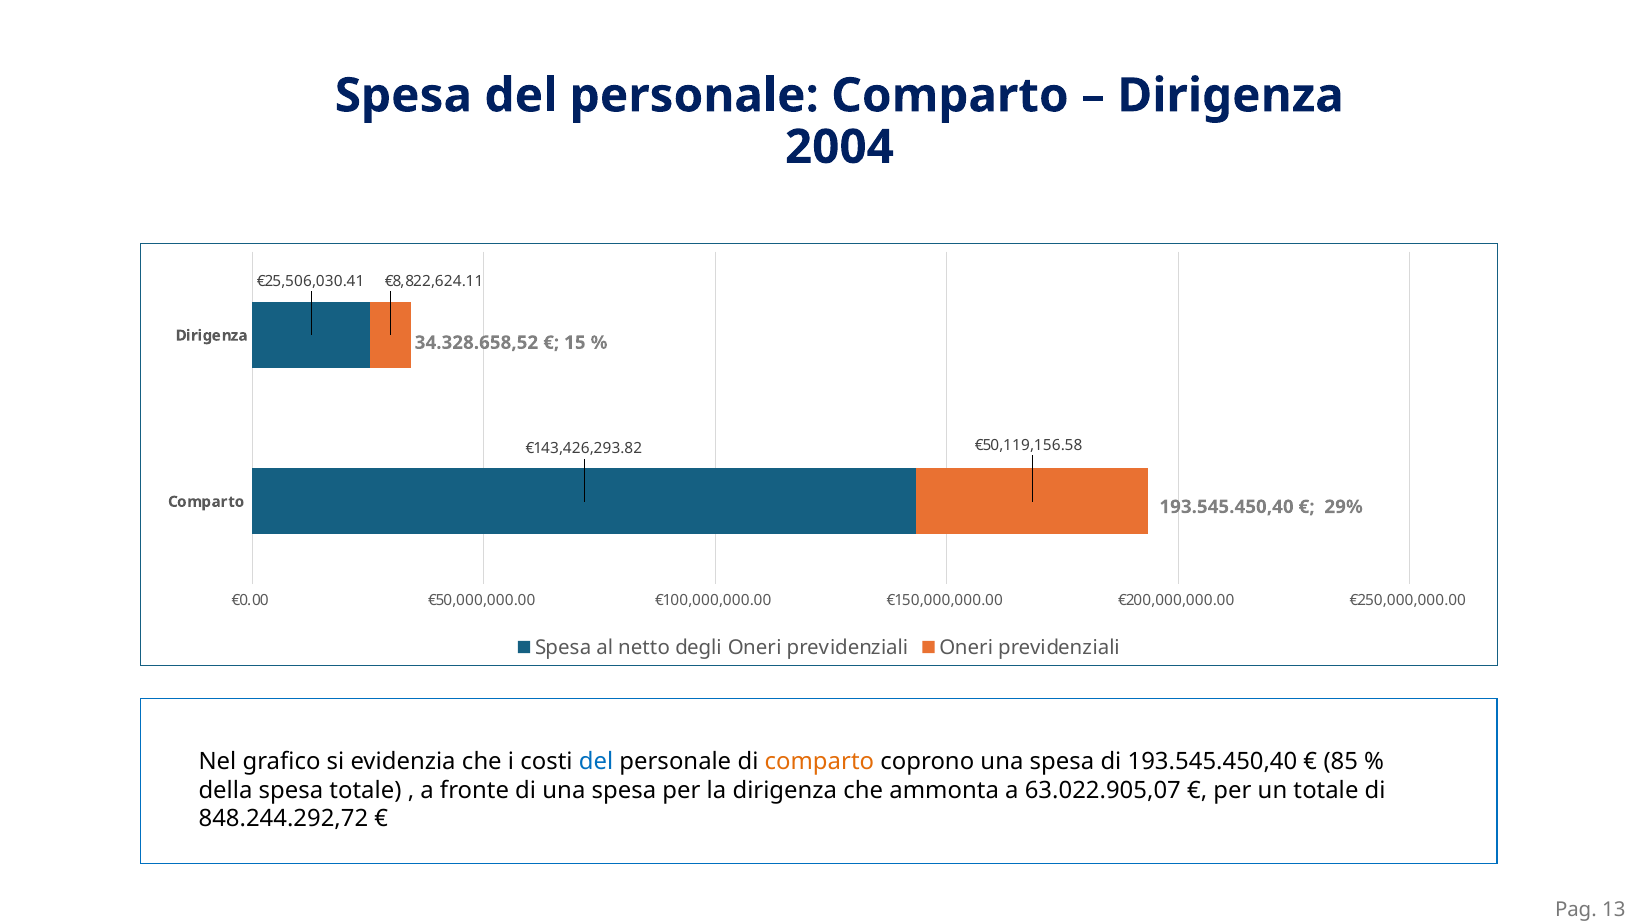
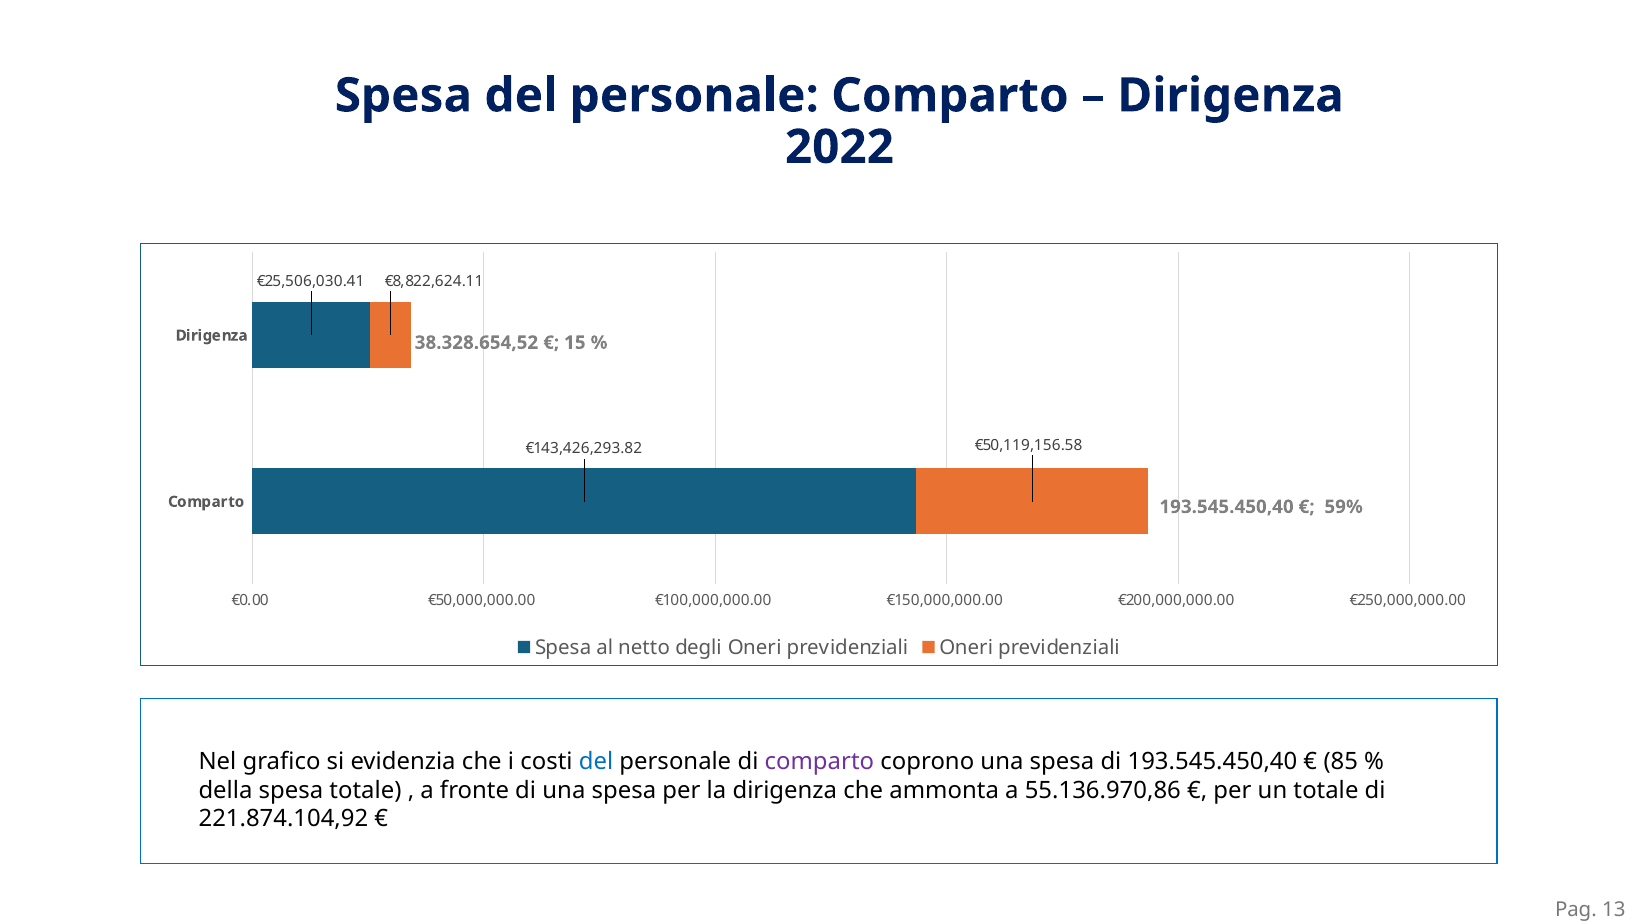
2004: 2004 -> 2022
34.328.658,52: 34.328.658,52 -> 38.328.654,52
29%: 29% -> 59%
comparto at (819, 762) colour: orange -> purple
63.022.905,07: 63.022.905,07 -> 55.136.970,86
848.244.292,72: 848.244.292,72 -> 221.874.104,92
